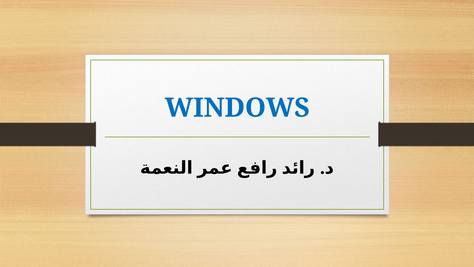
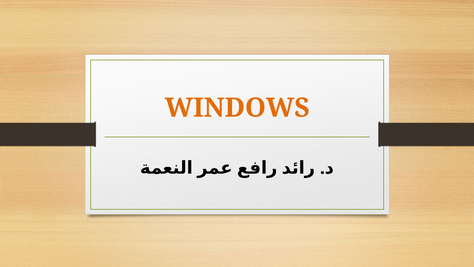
WINDOWS colour: blue -> orange
